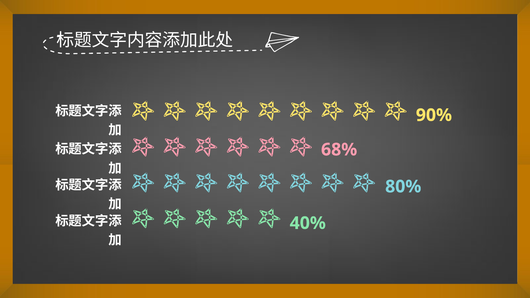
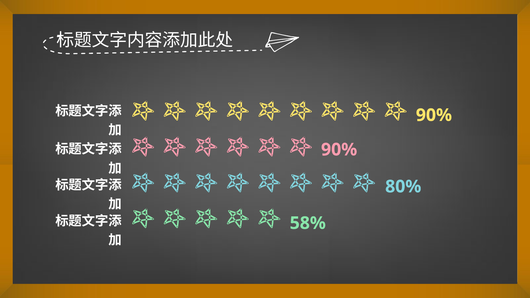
68% at (339, 150): 68% -> 90%
40%: 40% -> 58%
